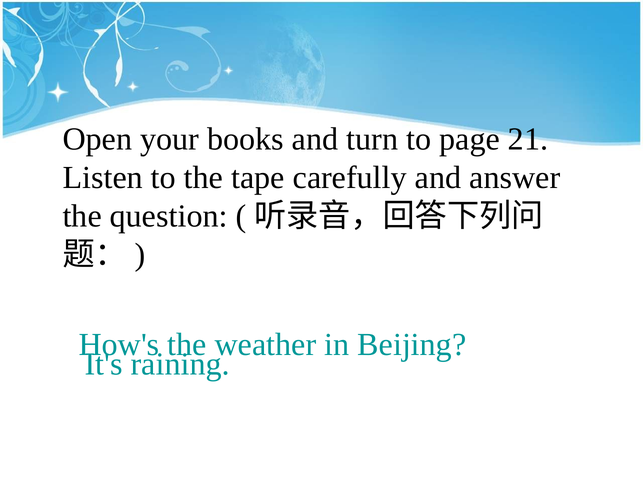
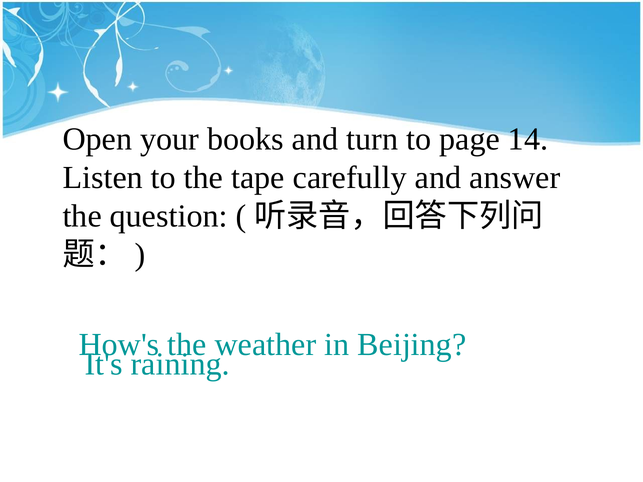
21: 21 -> 14
